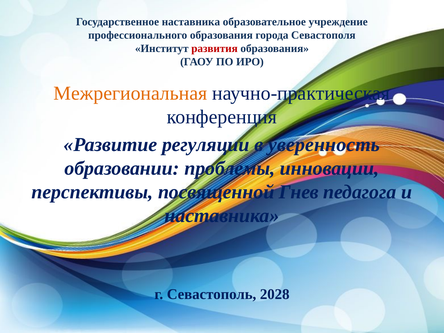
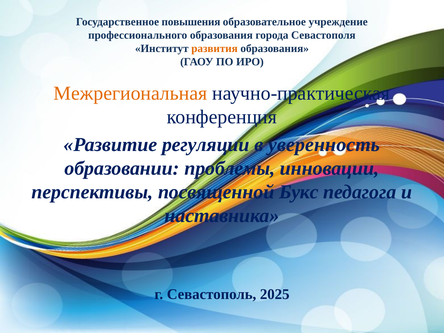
Государственное наставника: наставника -> повышения
развития colour: red -> orange
Гнев: Гнев -> Букс
2028: 2028 -> 2025
